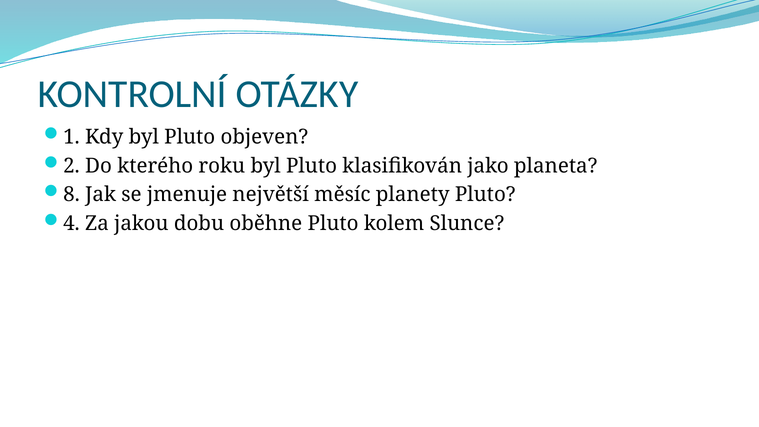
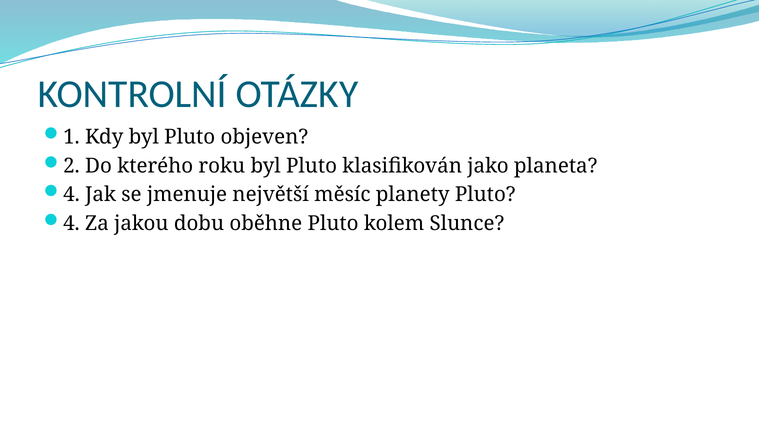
8 at (71, 195): 8 -> 4
